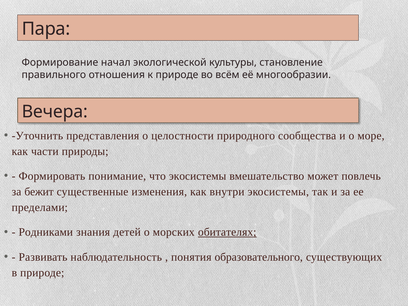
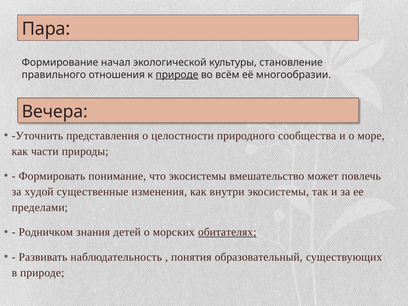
природе at (177, 75) underline: none -> present
бежит: бежит -> худой
Родниками: Родниками -> Родничком
образовательного: образовательного -> образовательный
